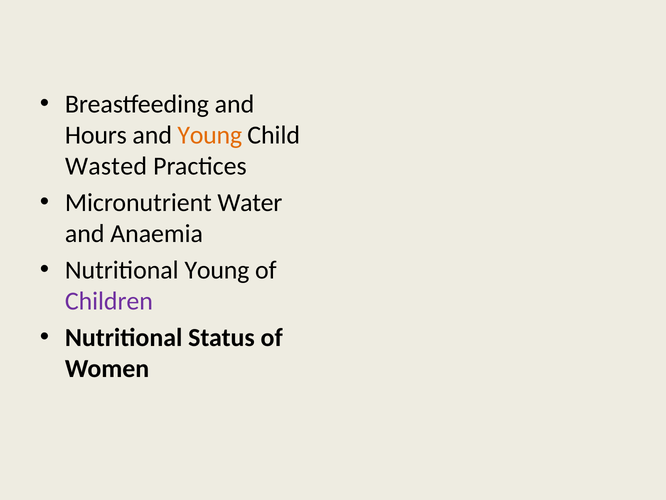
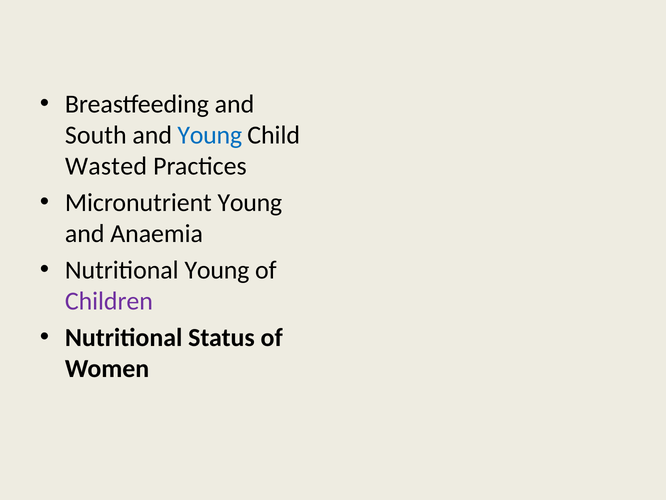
Hours: Hours -> South
Young at (210, 135) colour: orange -> blue
Micronutrient Water: Water -> Young
